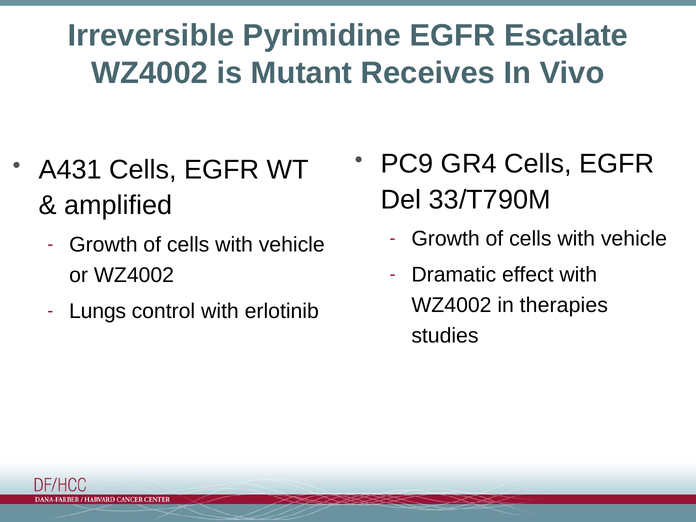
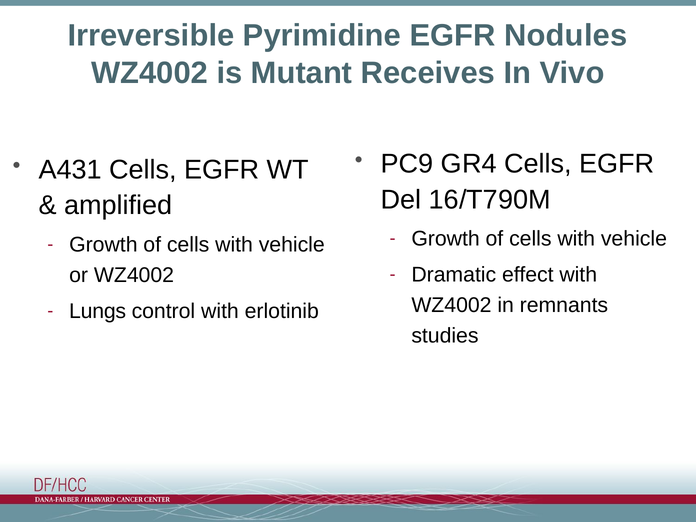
Escalate: Escalate -> Nodules
33/T790M: 33/T790M -> 16/T790M
therapies: therapies -> remnants
